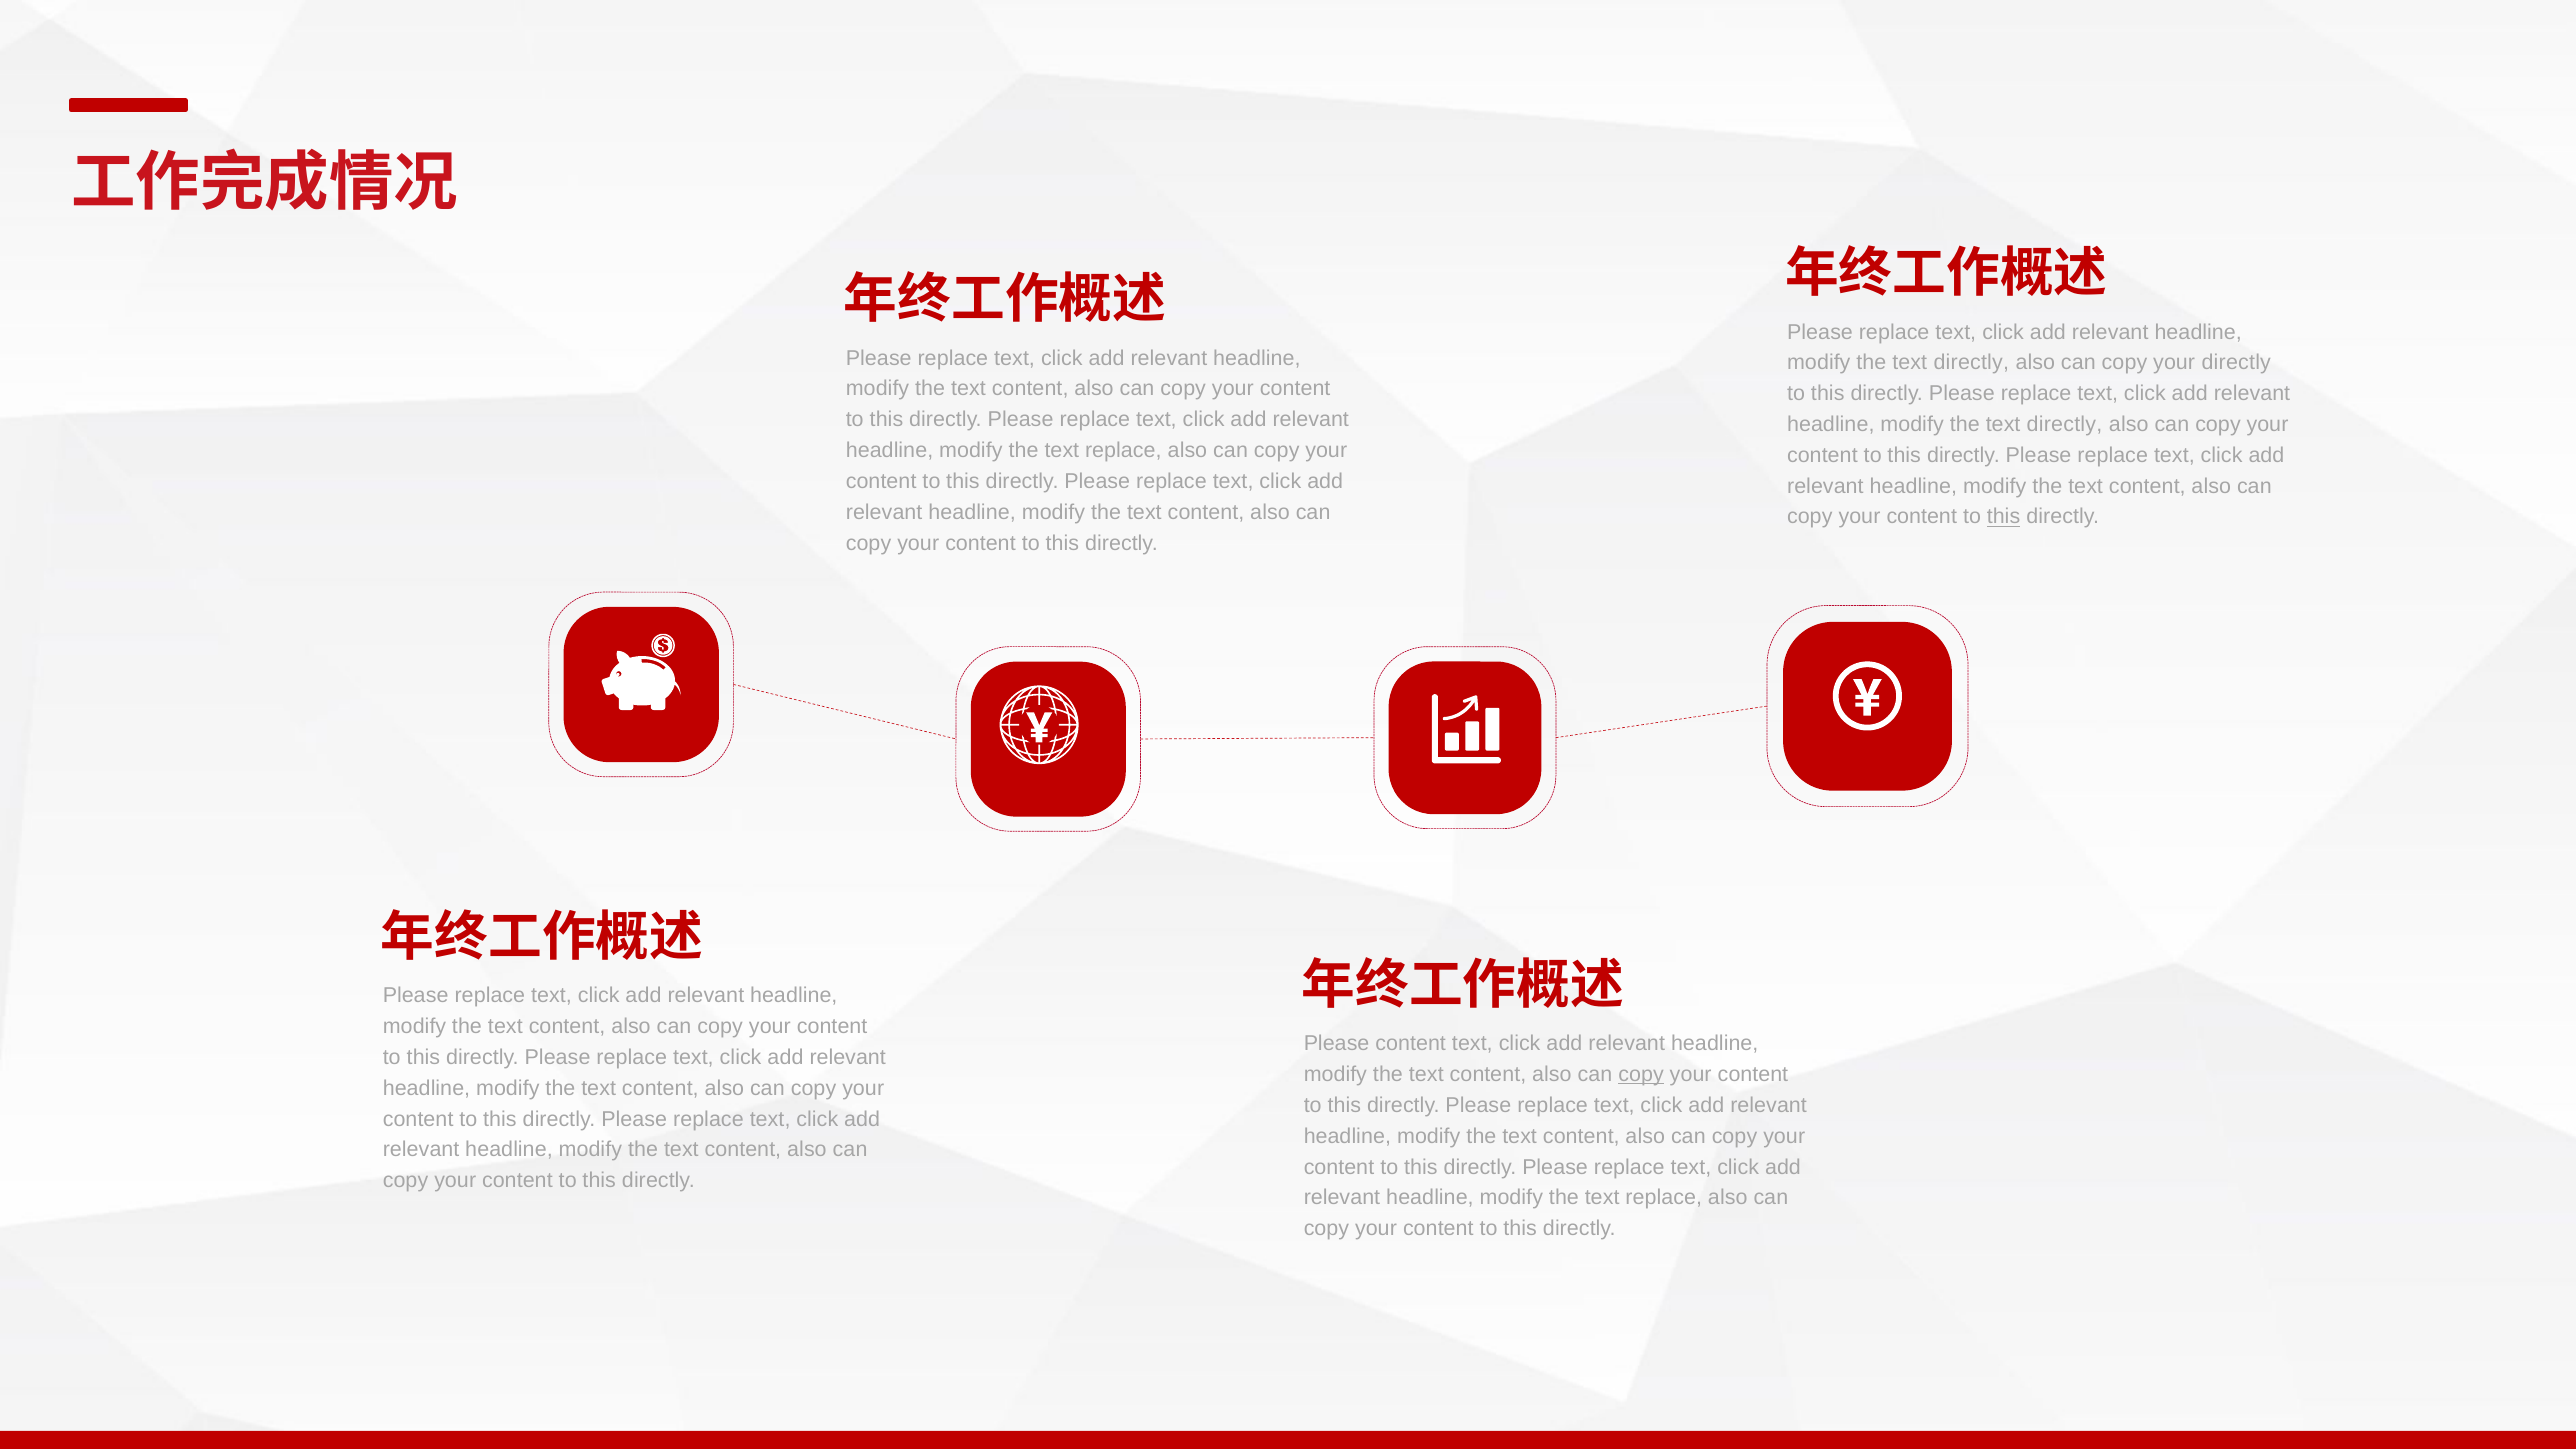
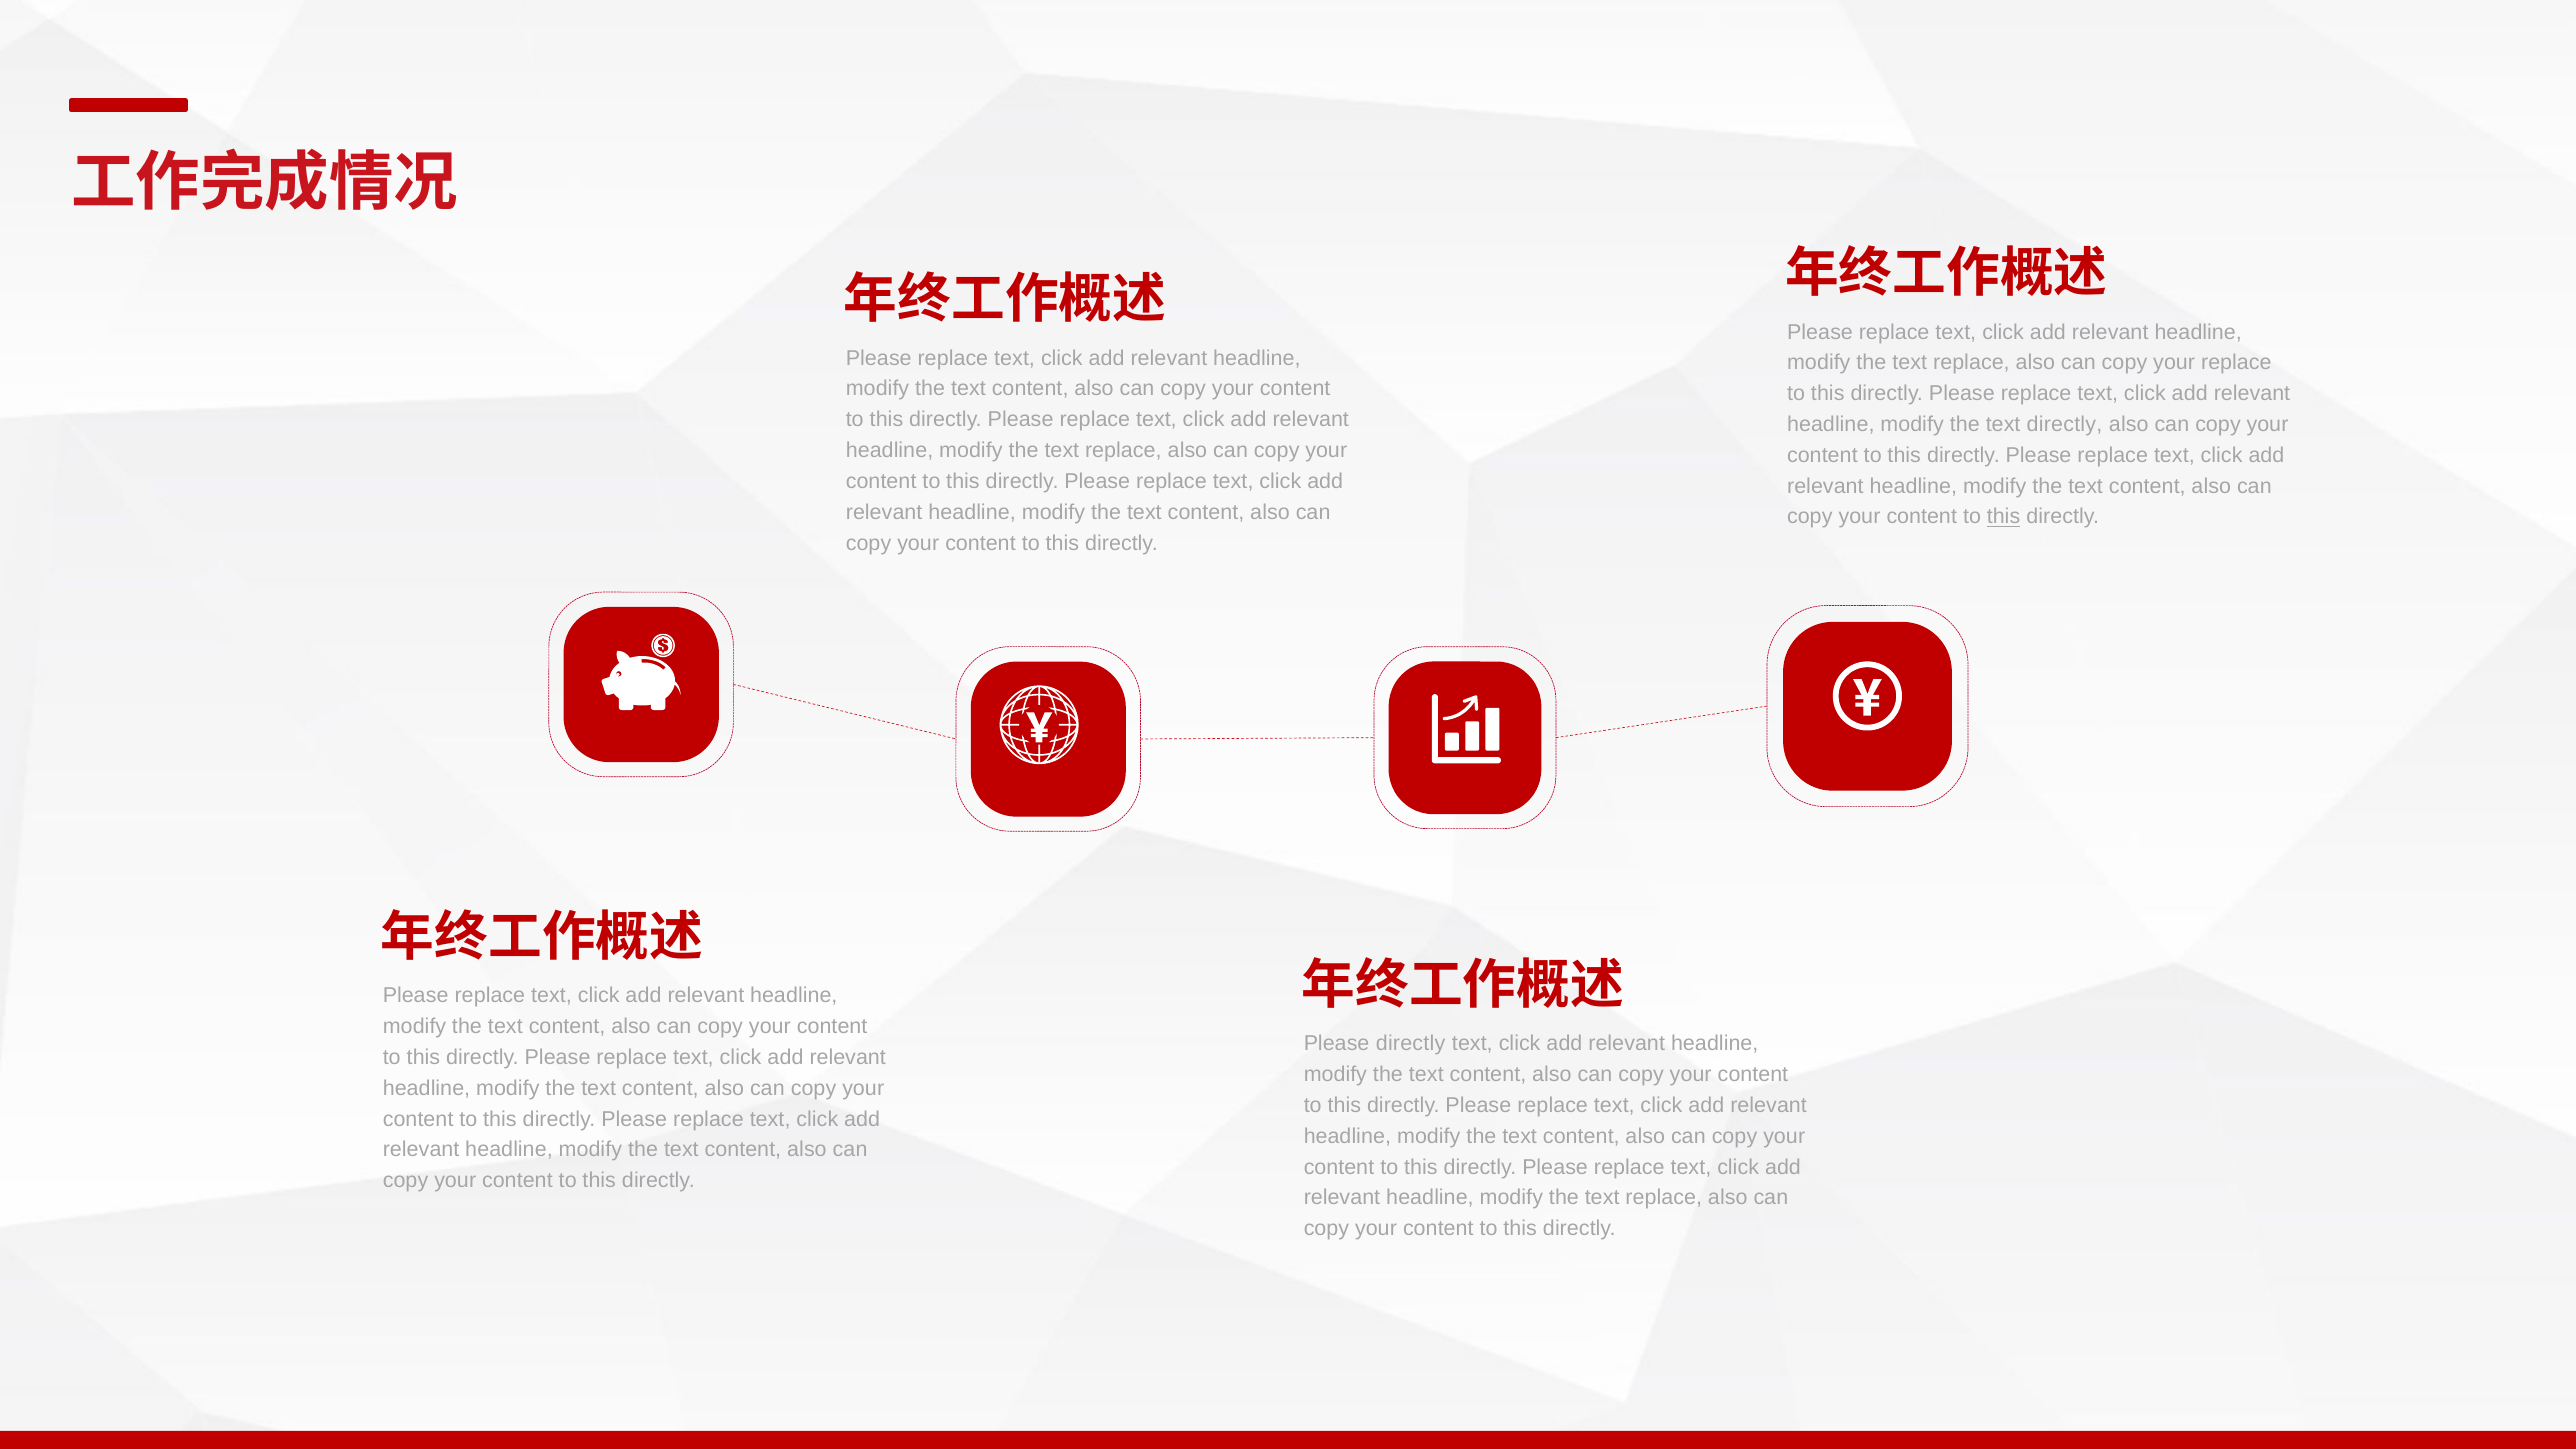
directly at (1971, 363): directly -> replace
your directly: directly -> replace
Please content: content -> directly
copy at (1641, 1075) underline: present -> none
